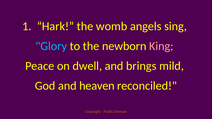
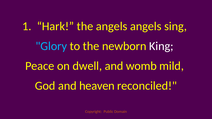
the womb: womb -> angels
King colour: pink -> white
brings: brings -> womb
